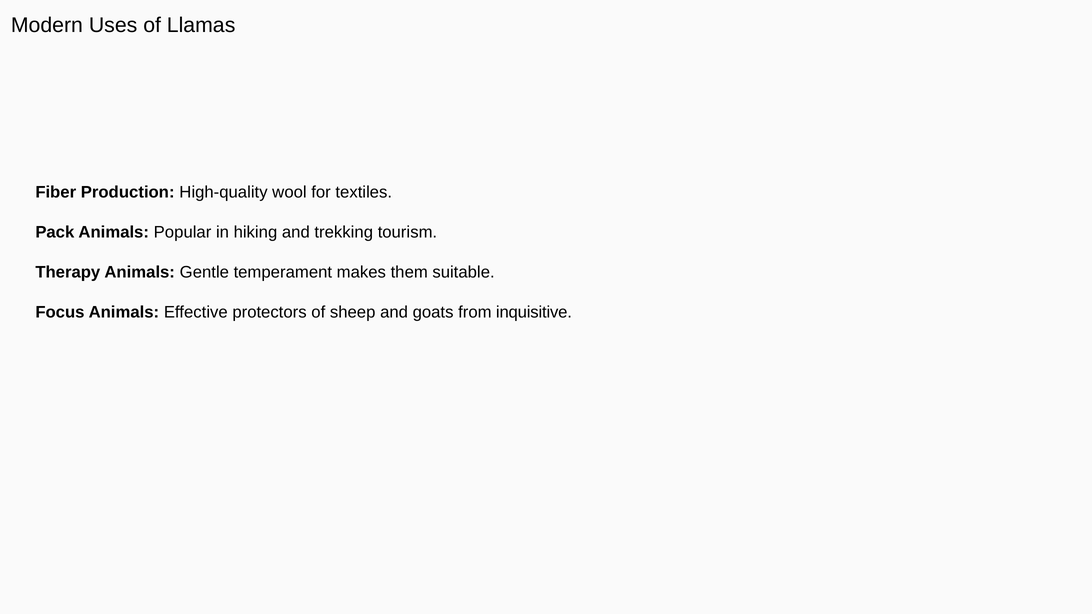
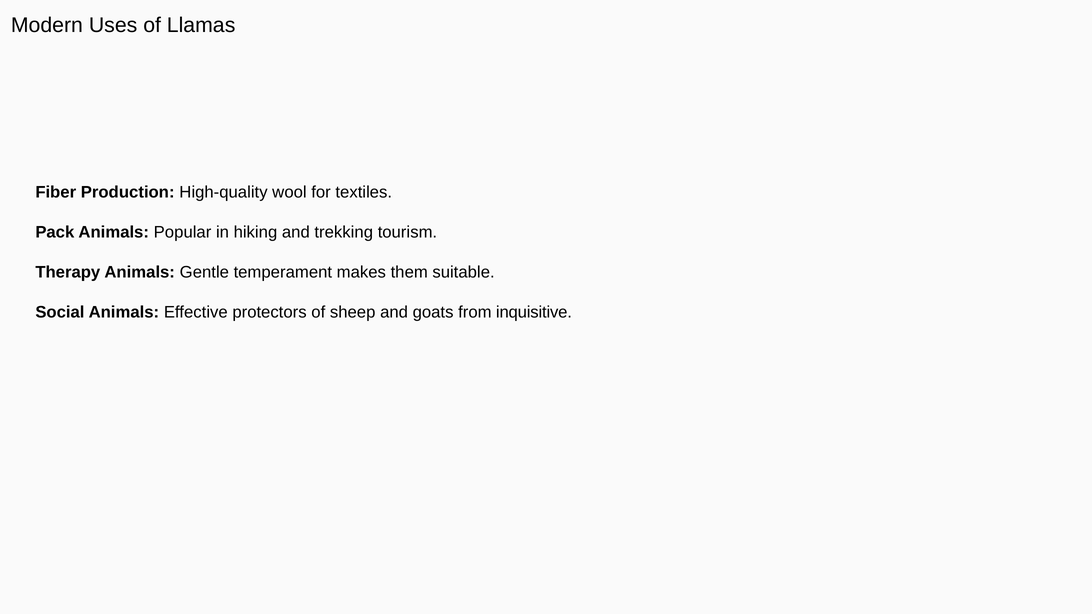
Focus: Focus -> Social
